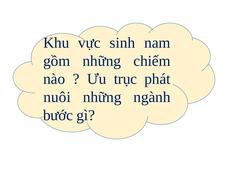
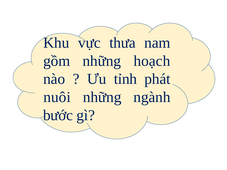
sinh: sinh -> thưa
chiếm: chiếm -> hoạch
trục: trục -> tỉnh
